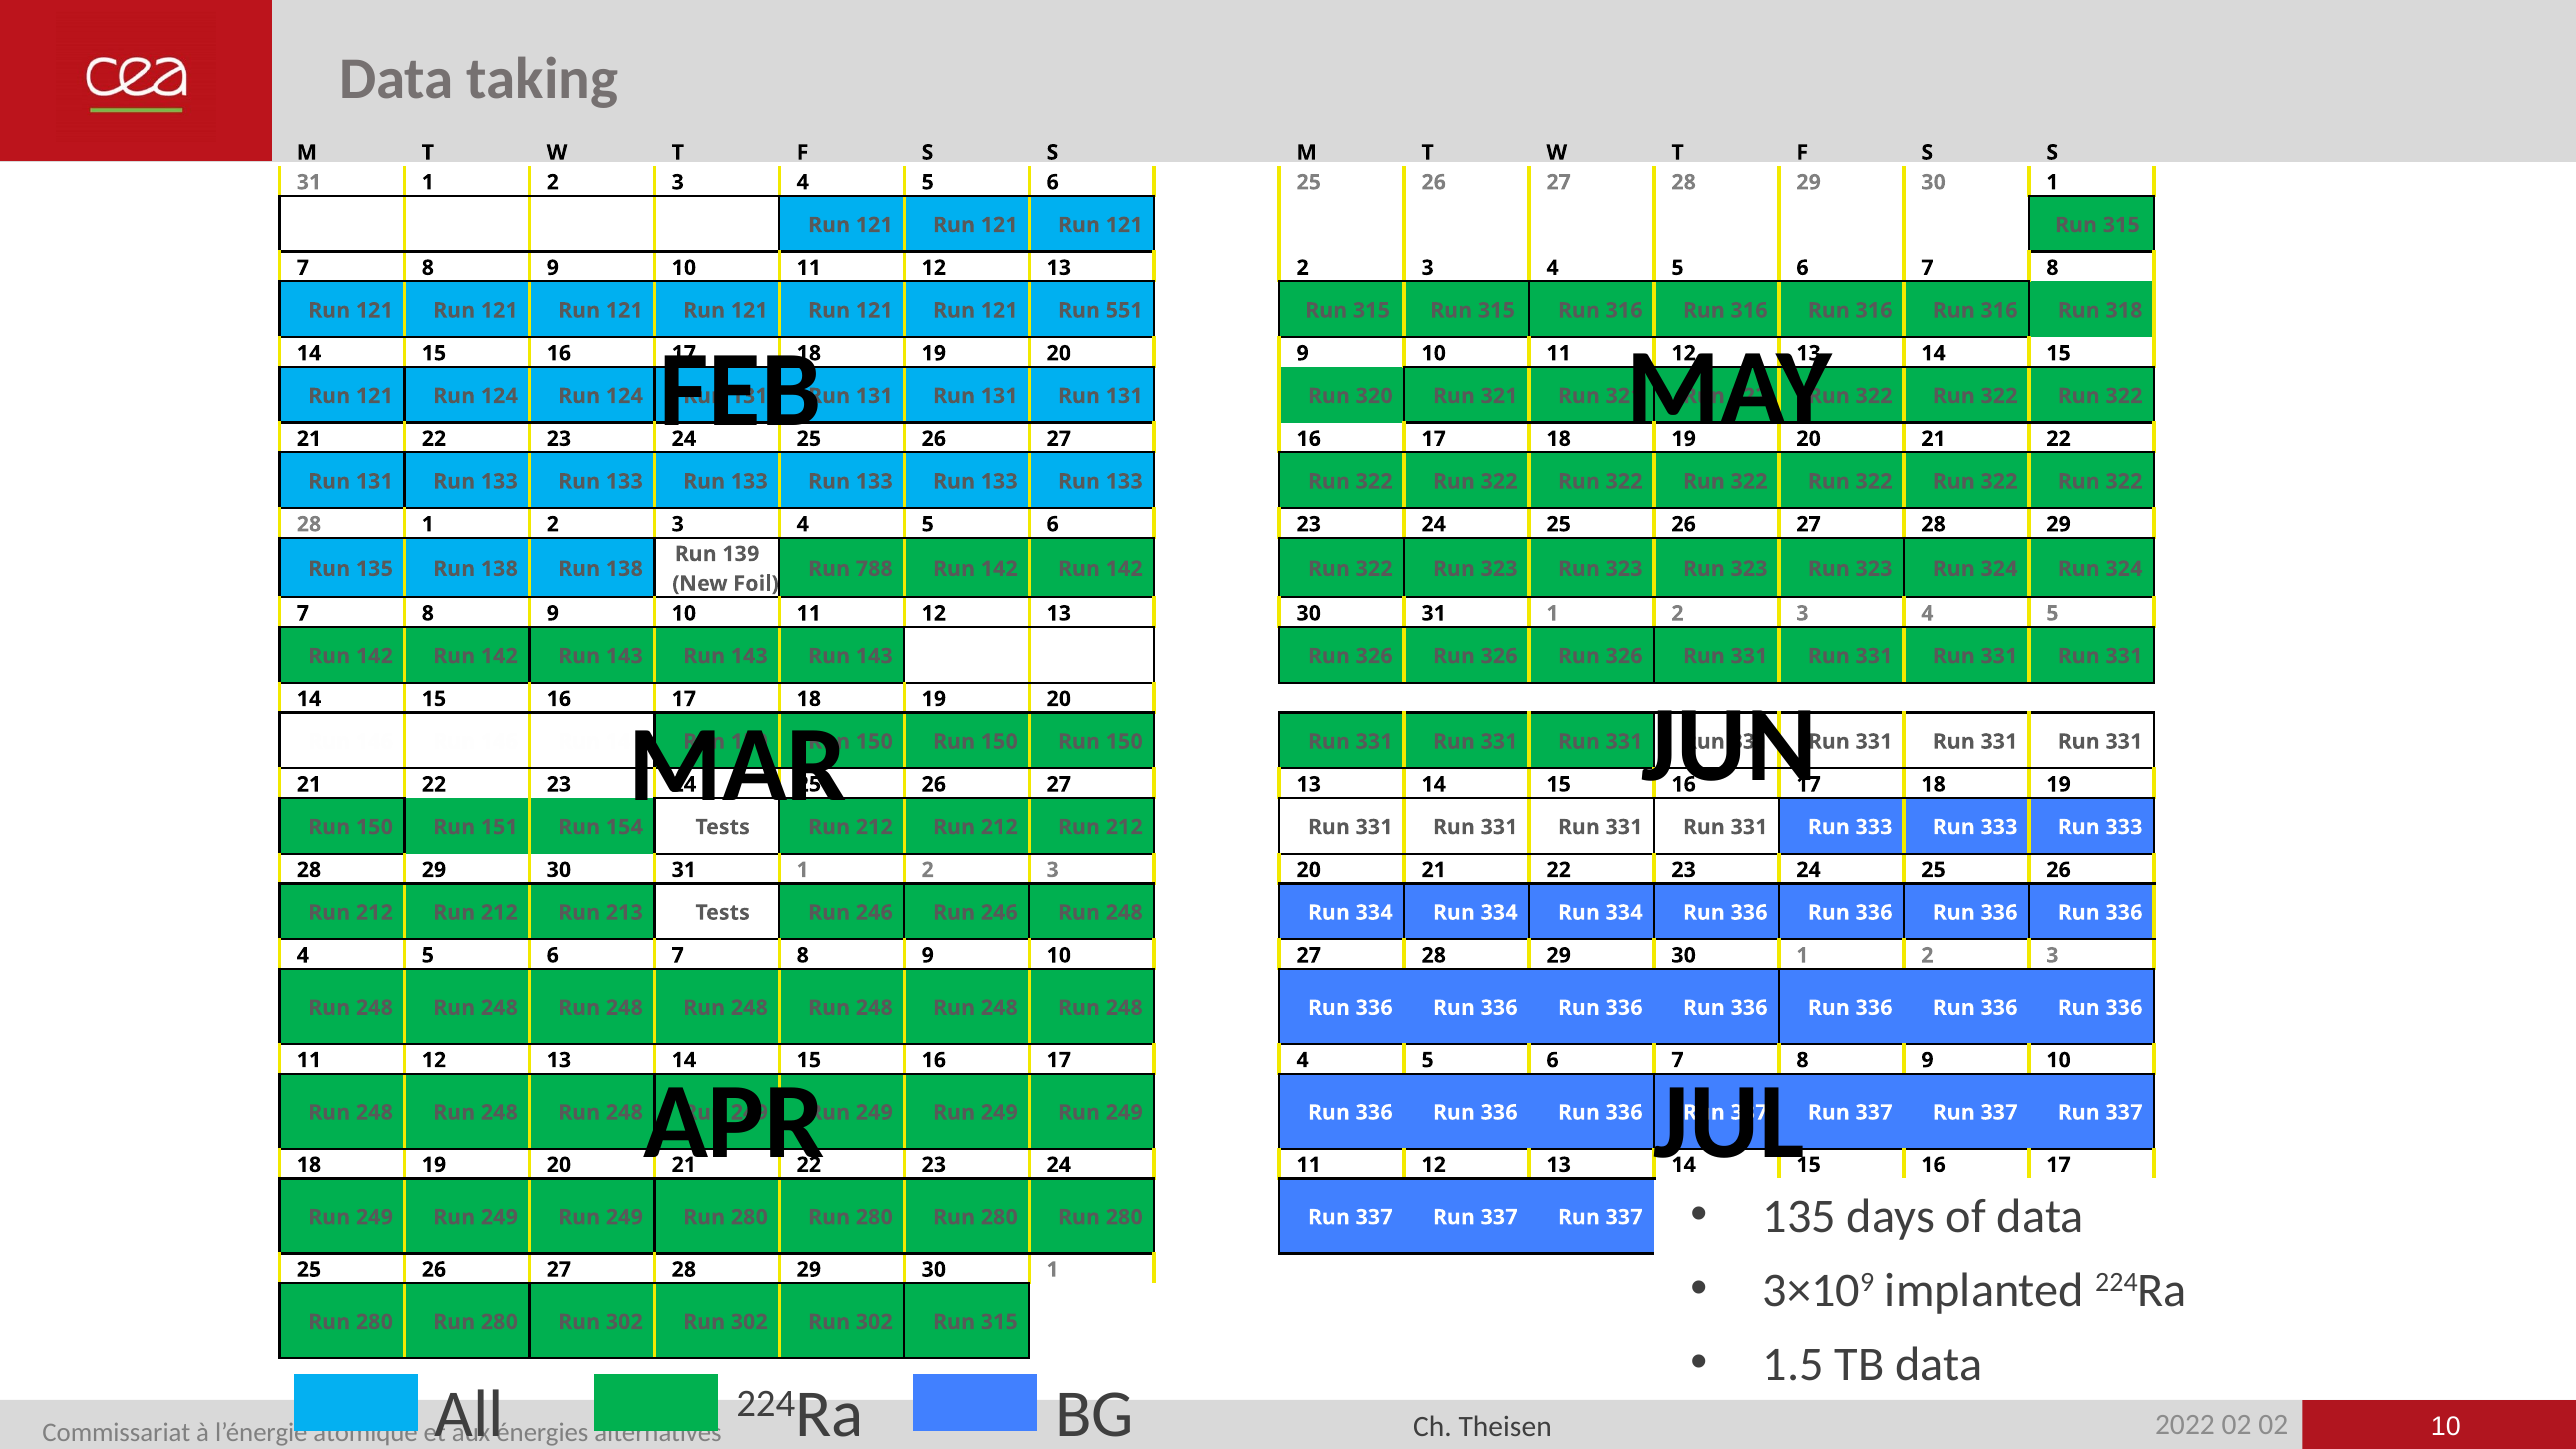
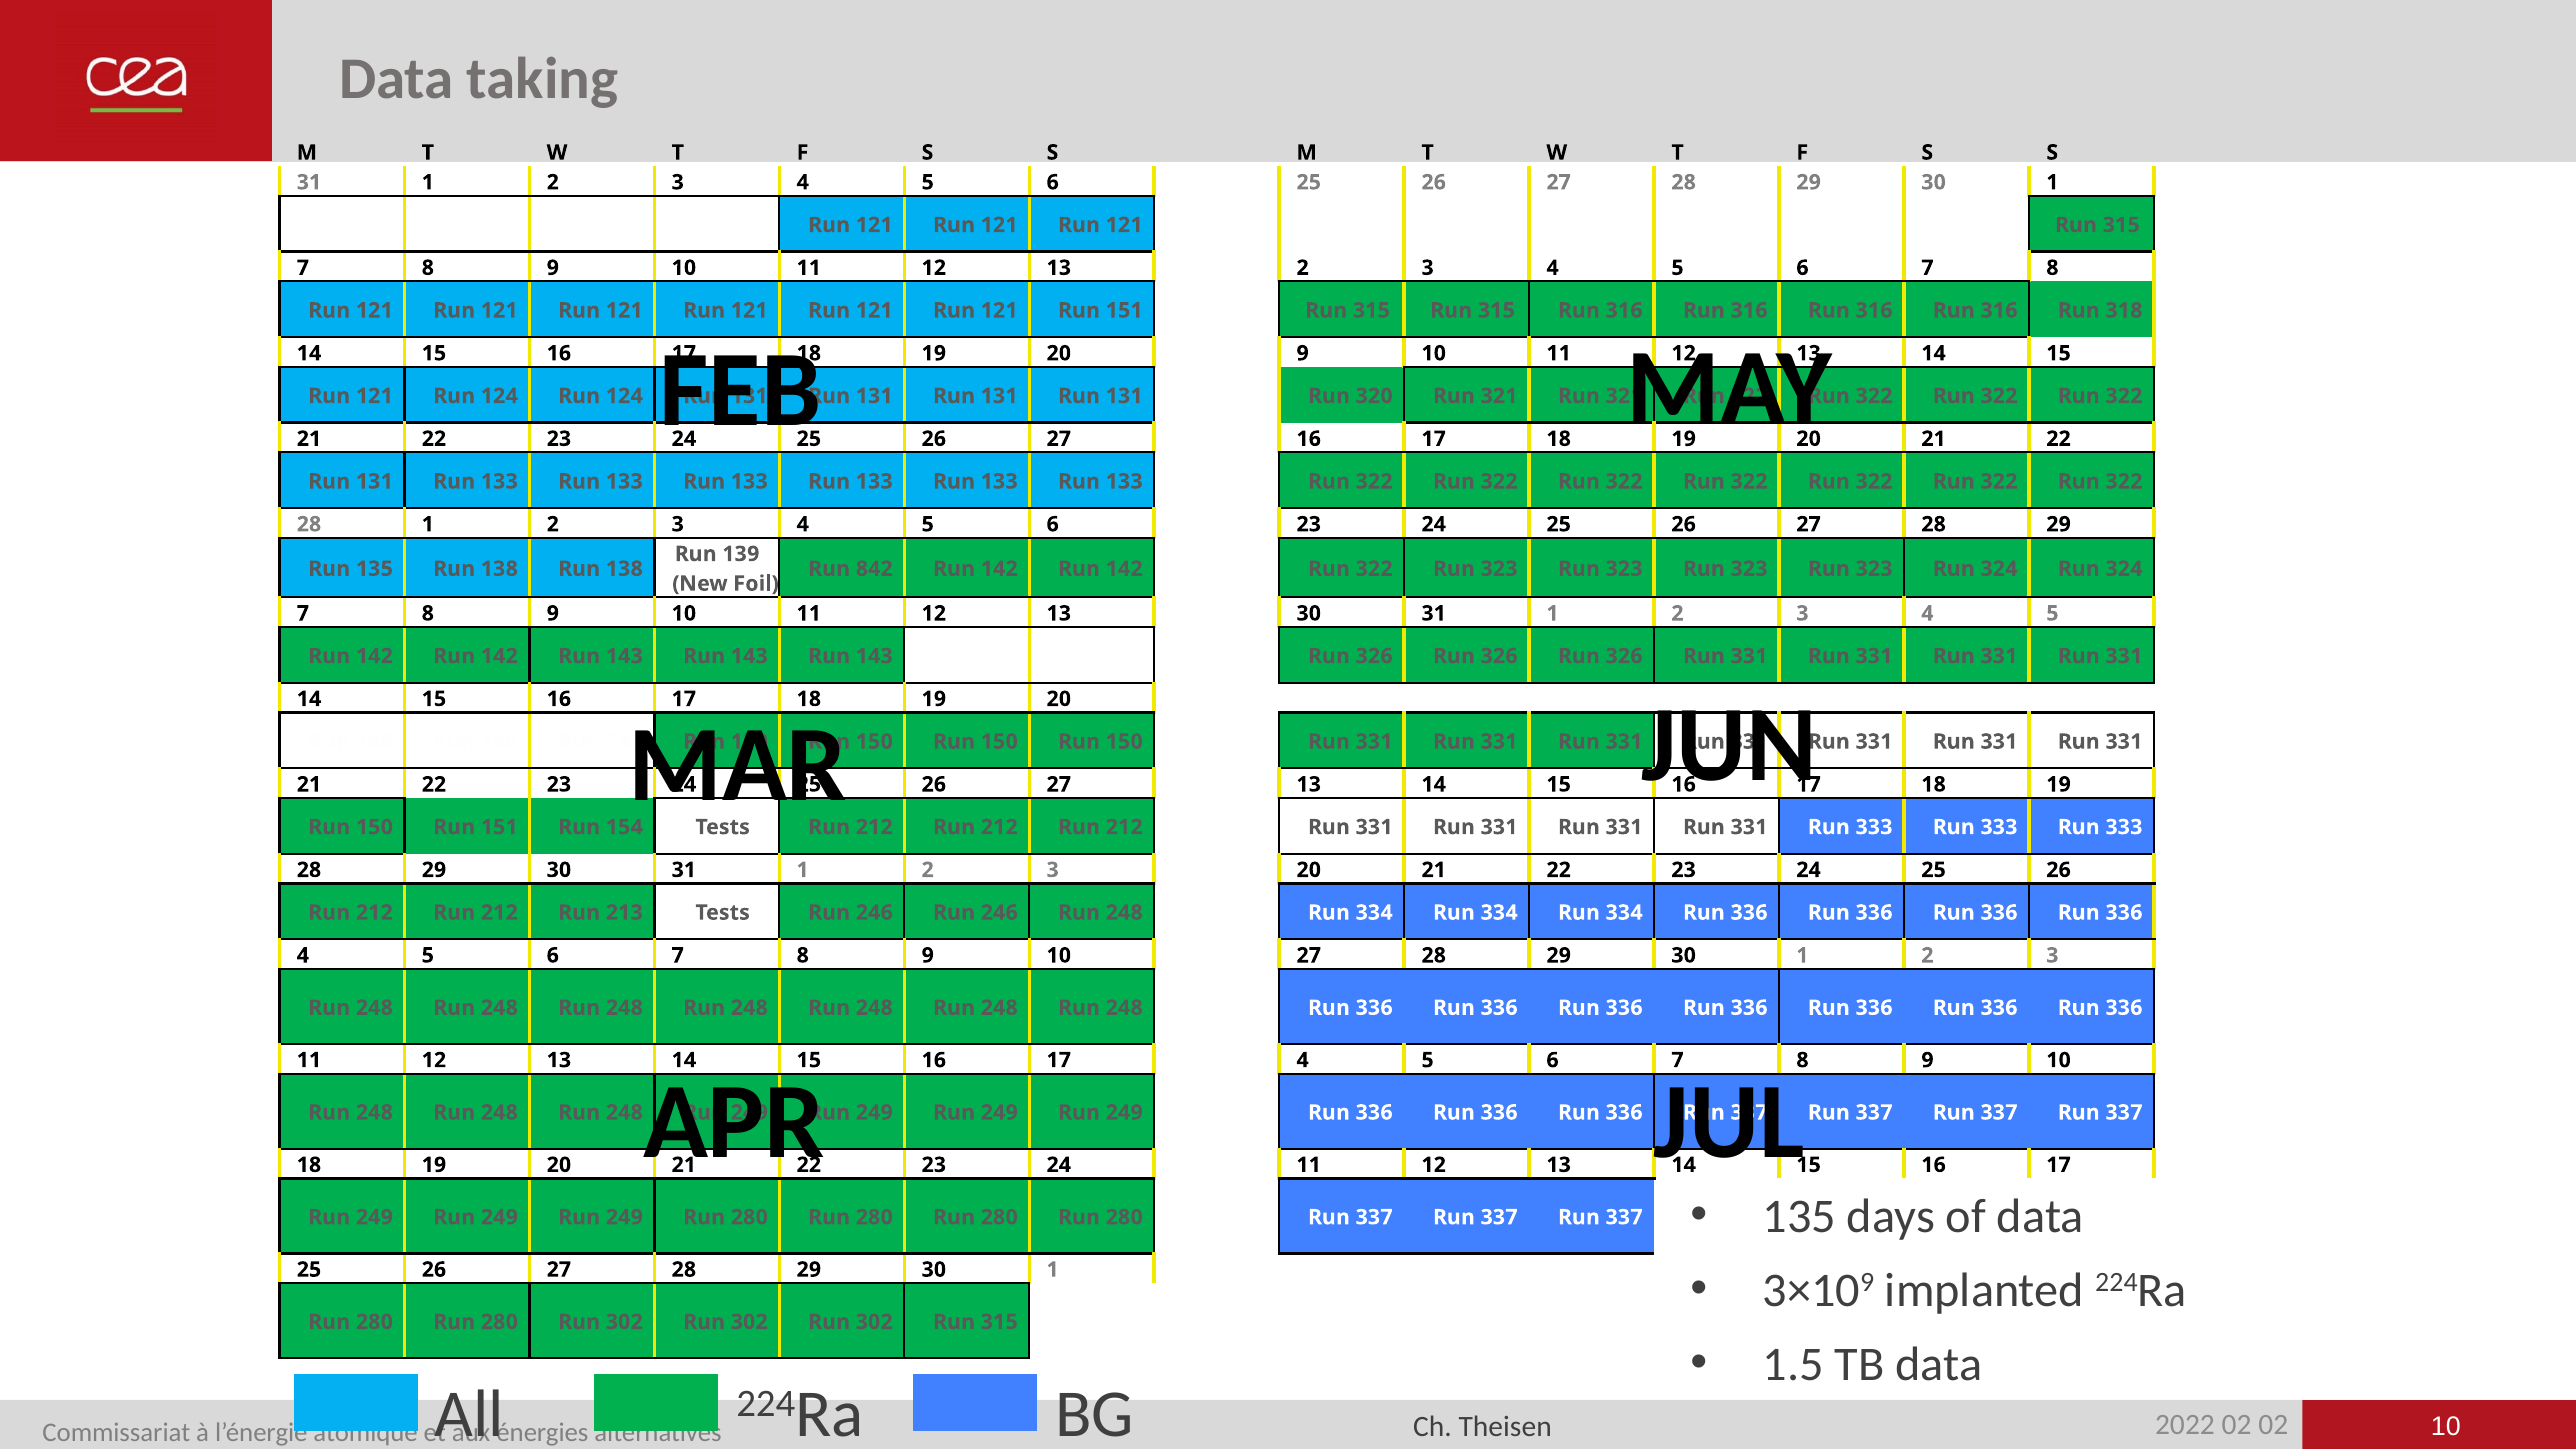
121 Run 551: 551 -> 151
788: 788 -> 842
